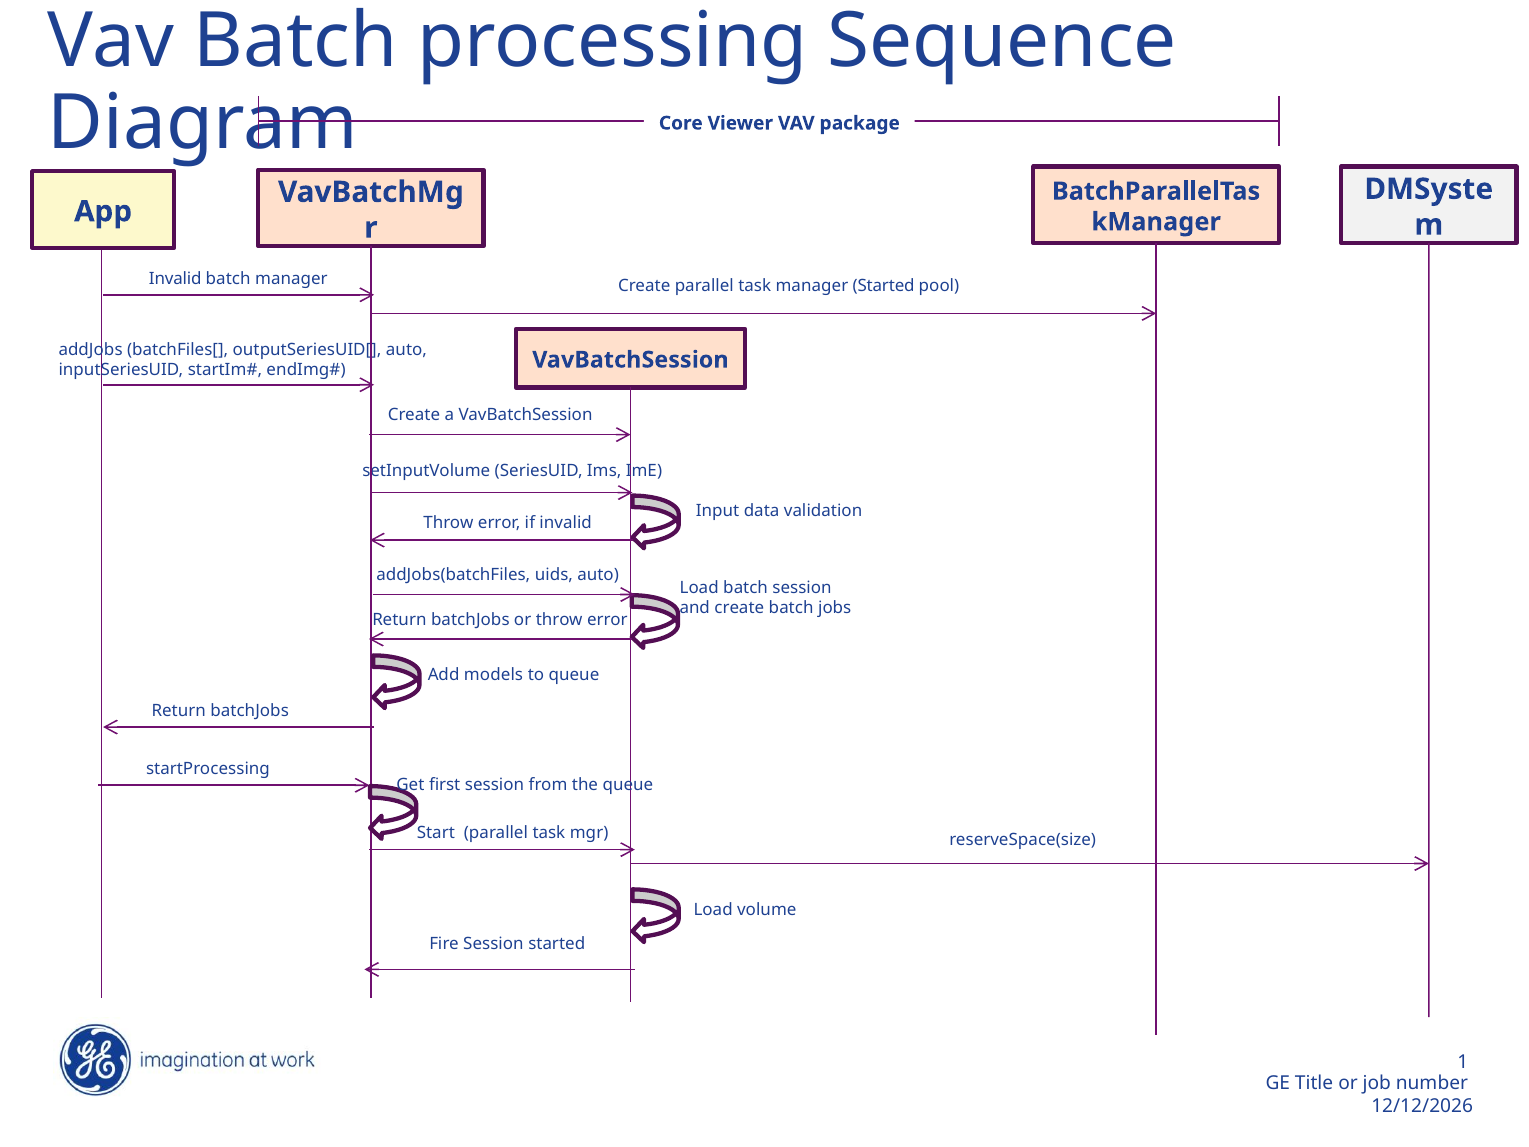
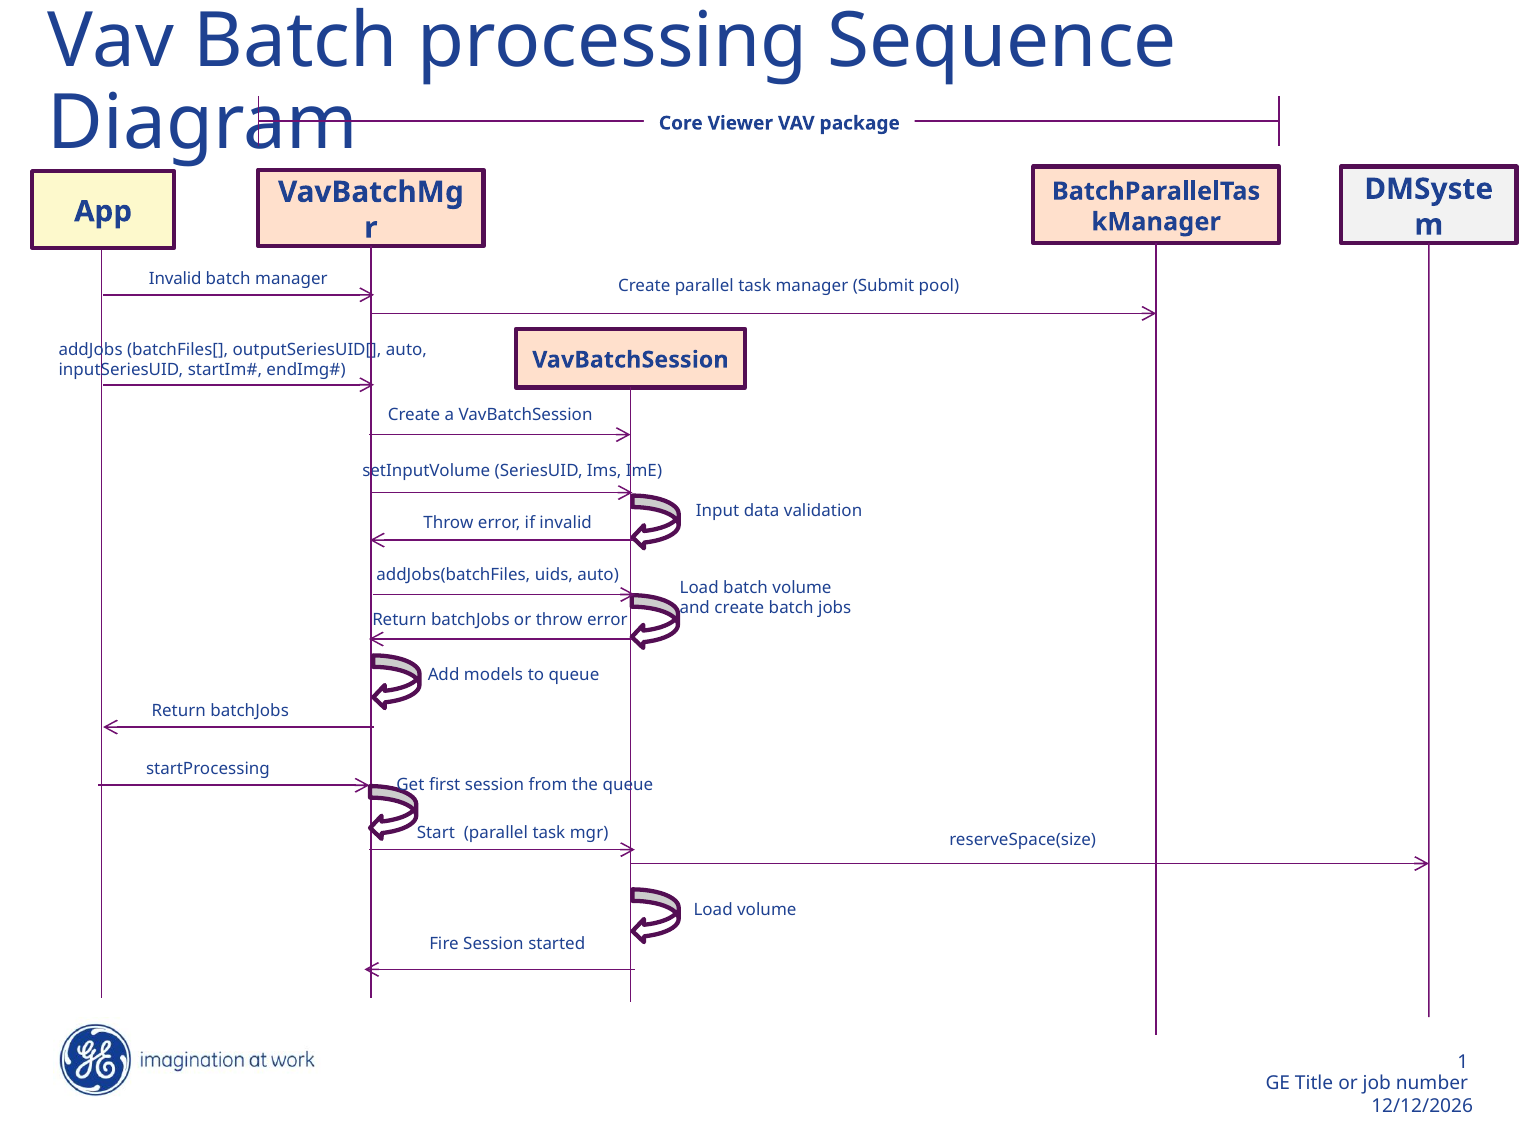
manager Started: Started -> Submit
batch session: session -> volume
